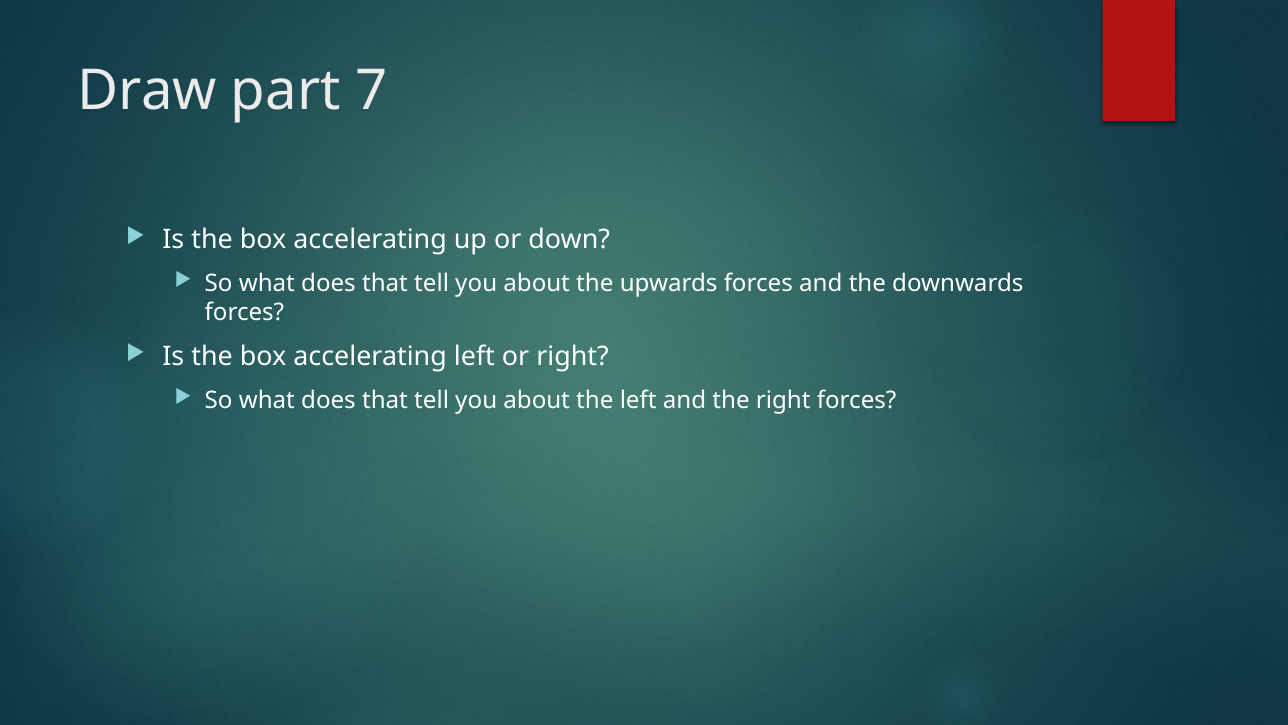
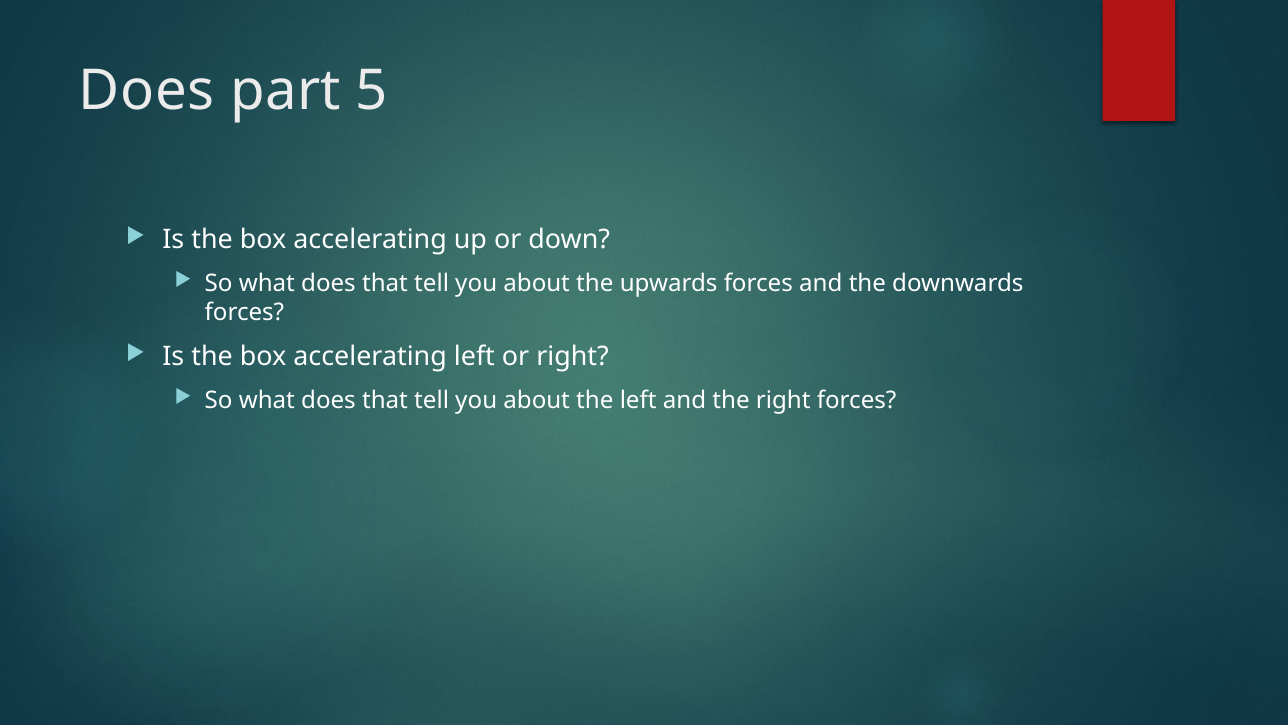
Draw at (147, 90): Draw -> Does
7: 7 -> 5
